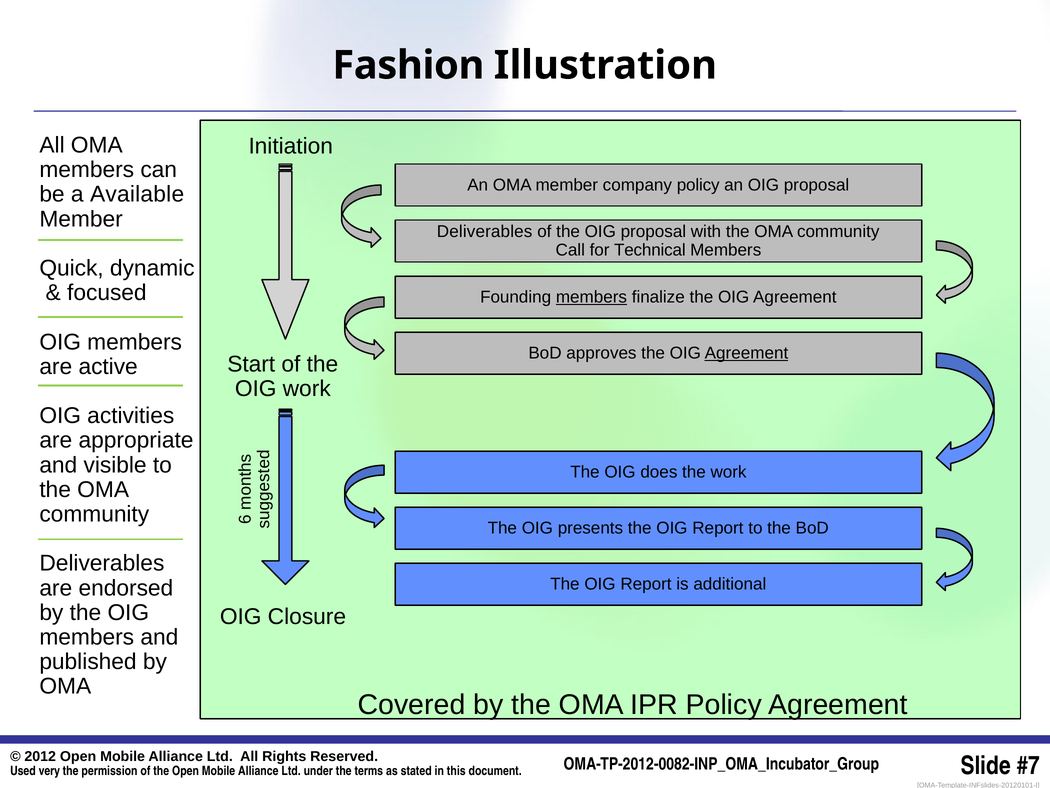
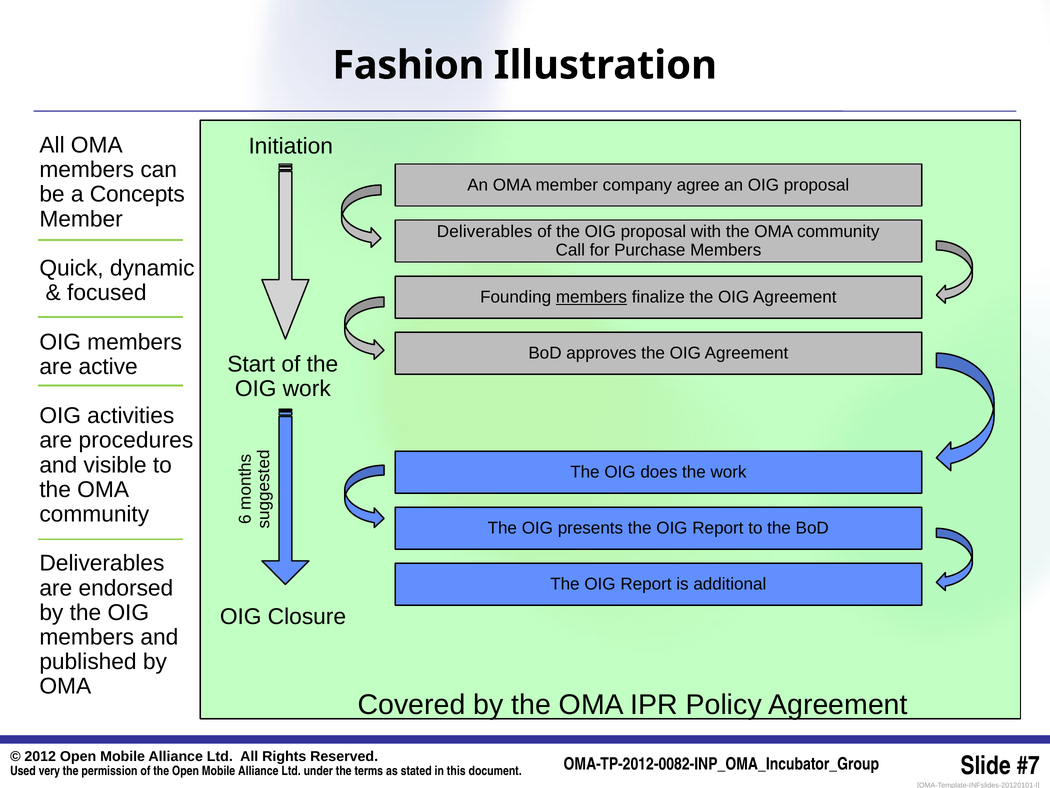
company policy: policy -> agree
Available: Available -> Concepts
Technical: Technical -> Purchase
Agreement at (746, 353) underline: present -> none
appropriate: appropriate -> procedures
